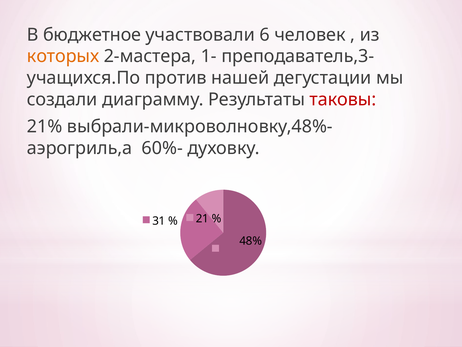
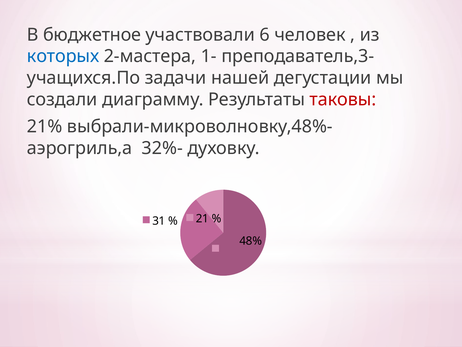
которых colour: orange -> blue
против: против -> задачи
60%-: 60%- -> 32%-
